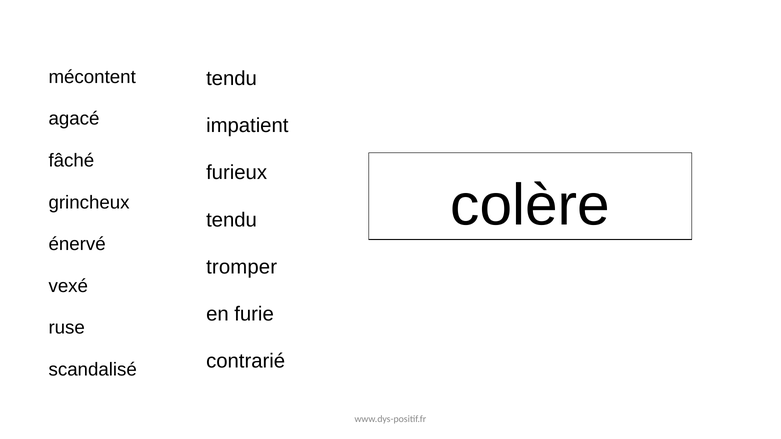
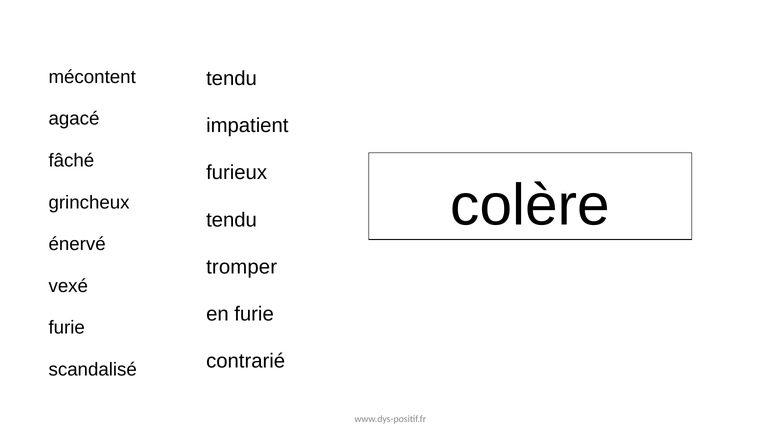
ruse at (67, 328): ruse -> furie
